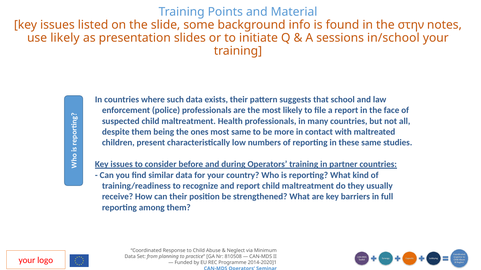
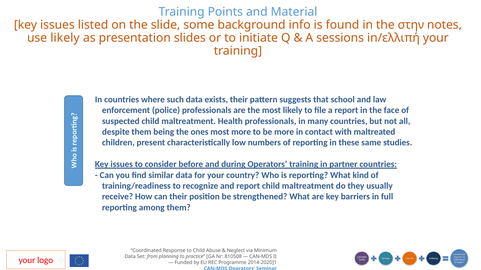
in/school: in/school -> in/ελλιπή
most same: same -> more
